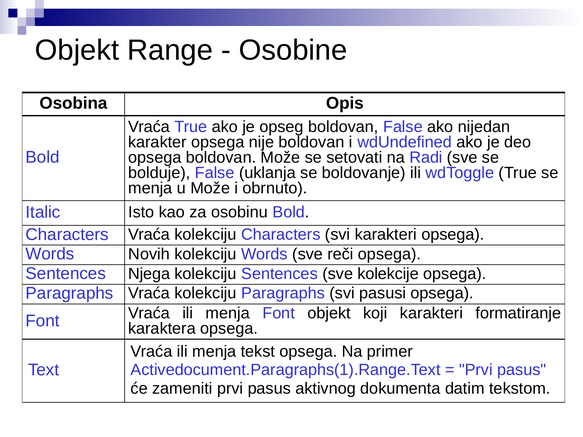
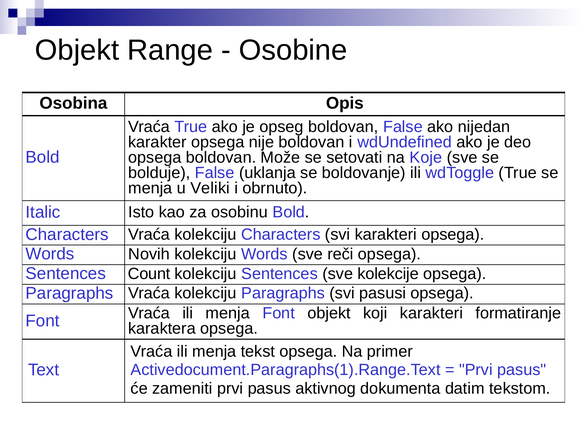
Radi: Radi -> Koje
u Može: Može -> Veliki
Njega: Njega -> Count
